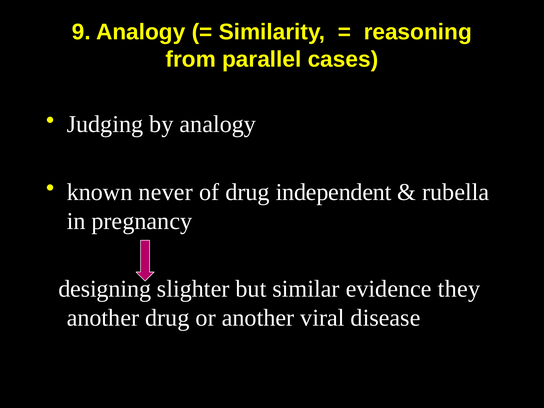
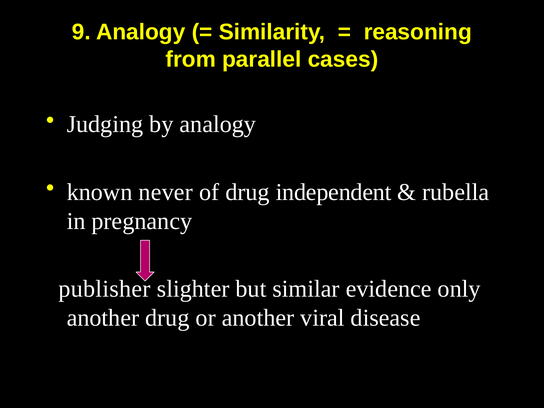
designing: designing -> publisher
they: they -> only
